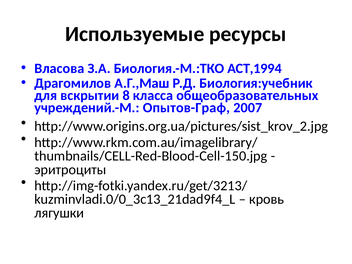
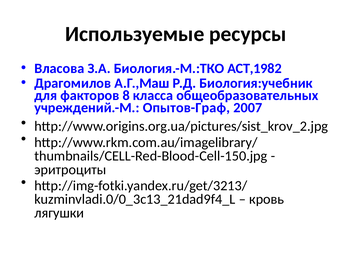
АСТ,1994: АСТ,1994 -> АСТ,1982
вскрытии: вскрытии -> факторов
